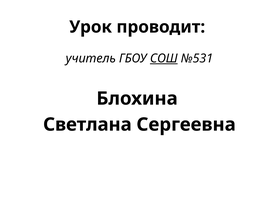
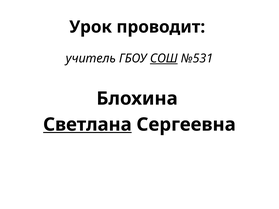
Светлана underline: none -> present
